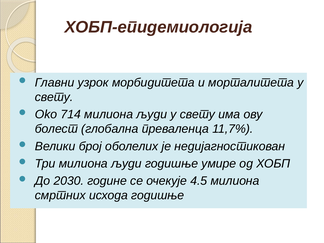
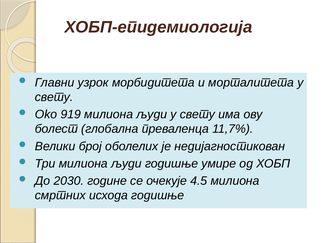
714: 714 -> 919
